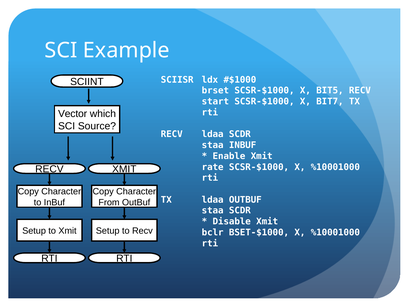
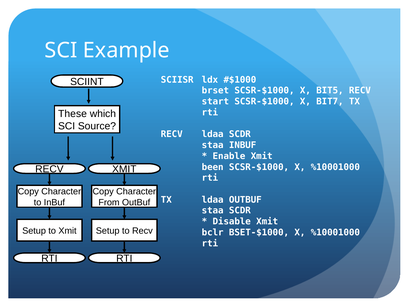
Vector: Vector -> These
rate: rate -> been
